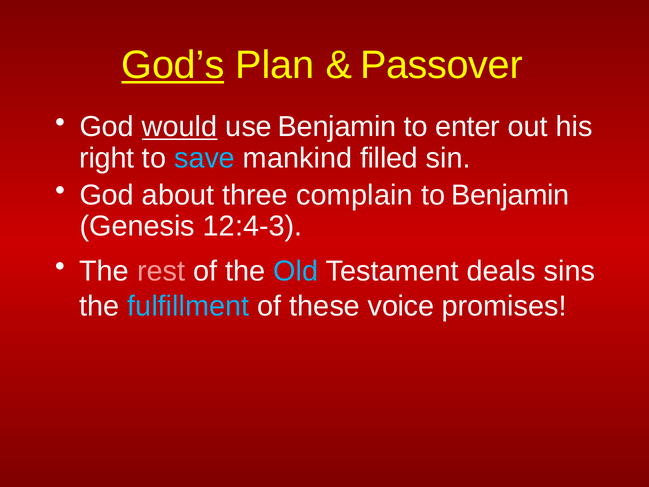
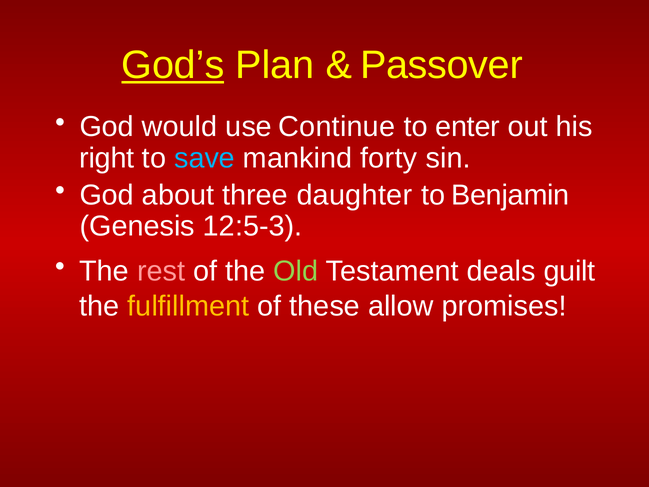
would underline: present -> none
use Benjamin: Benjamin -> Continue
filled: filled -> forty
complain: complain -> daughter
12:4-3: 12:4-3 -> 12:5-3
Old colour: light blue -> light green
sins: sins -> guilt
fulfillment colour: light blue -> yellow
voice: voice -> allow
